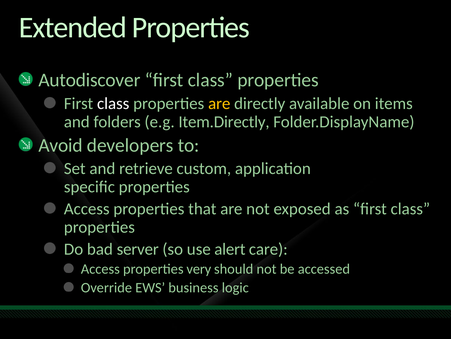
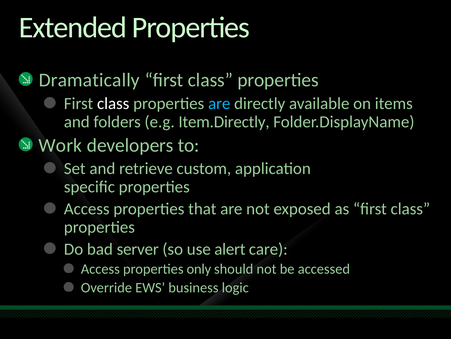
Autodiscover: Autodiscover -> Dramatically
are at (219, 103) colour: yellow -> light blue
Avoid: Avoid -> Work
very: very -> only
